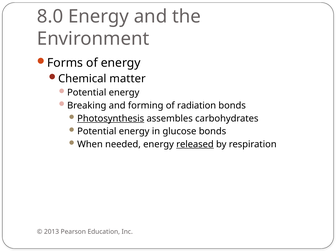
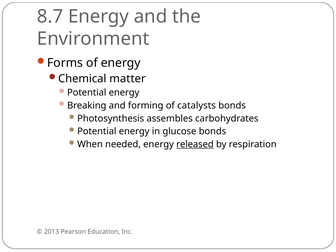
8.0: 8.0 -> 8.7
radiation: radiation -> catalysts
Photosynthesis underline: present -> none
